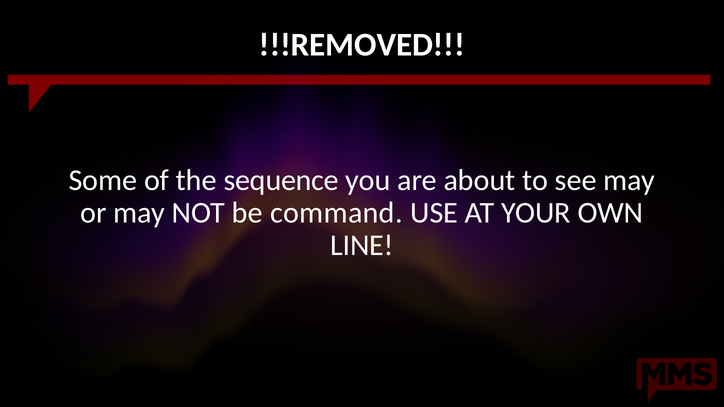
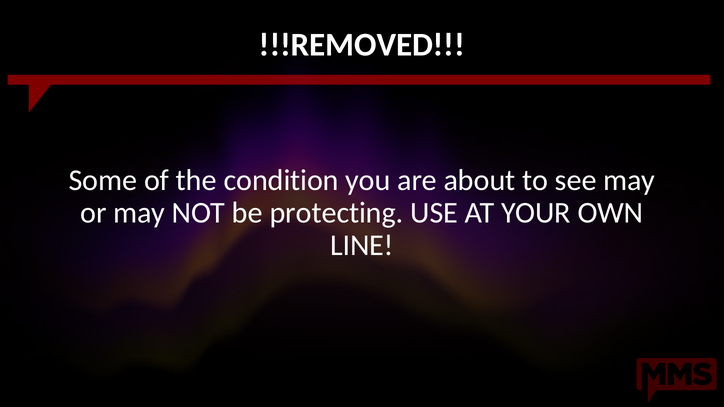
sequence: sequence -> condition
command: command -> protecting
